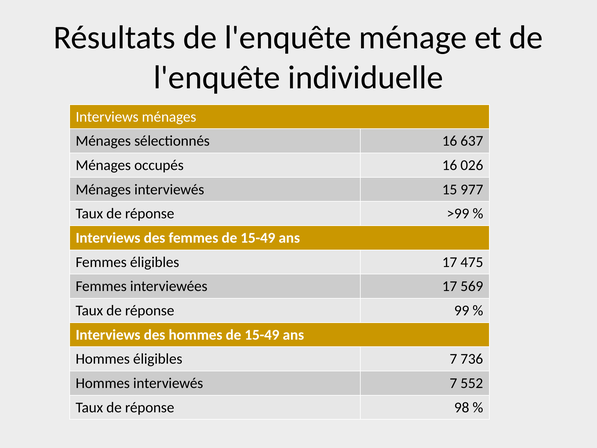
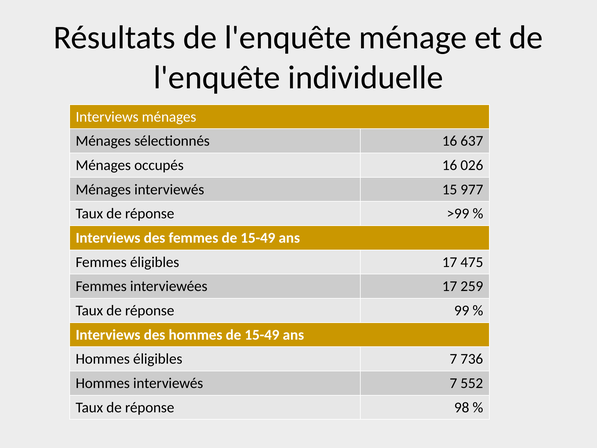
569: 569 -> 259
